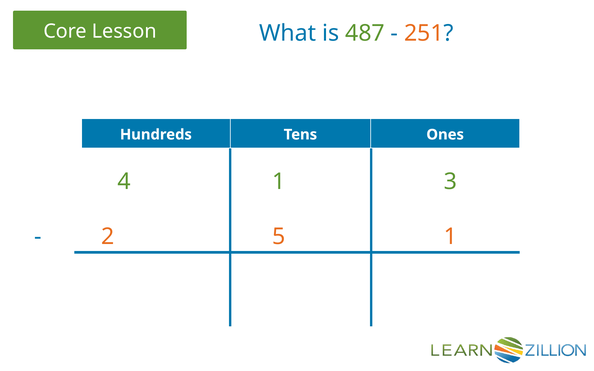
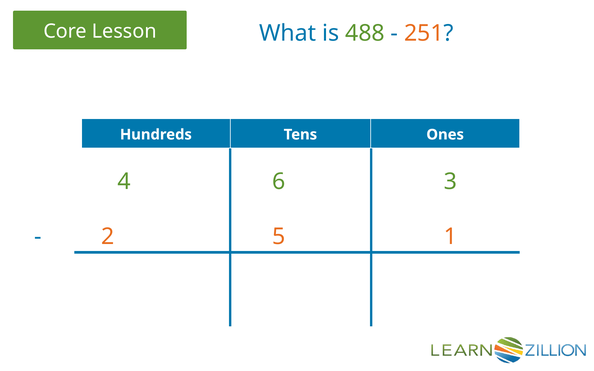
487: 487 -> 488
4 1: 1 -> 6
